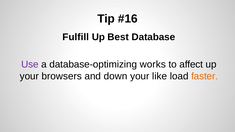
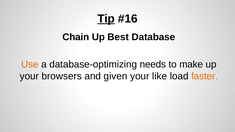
Tip underline: none -> present
Fulfill: Fulfill -> Chain
Use colour: purple -> orange
works: works -> needs
affect: affect -> make
down: down -> given
